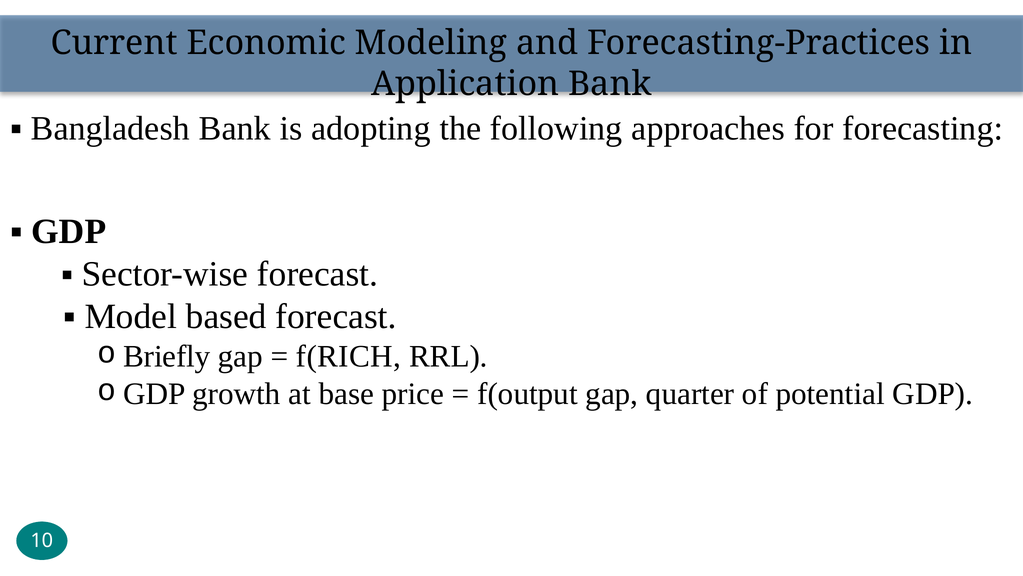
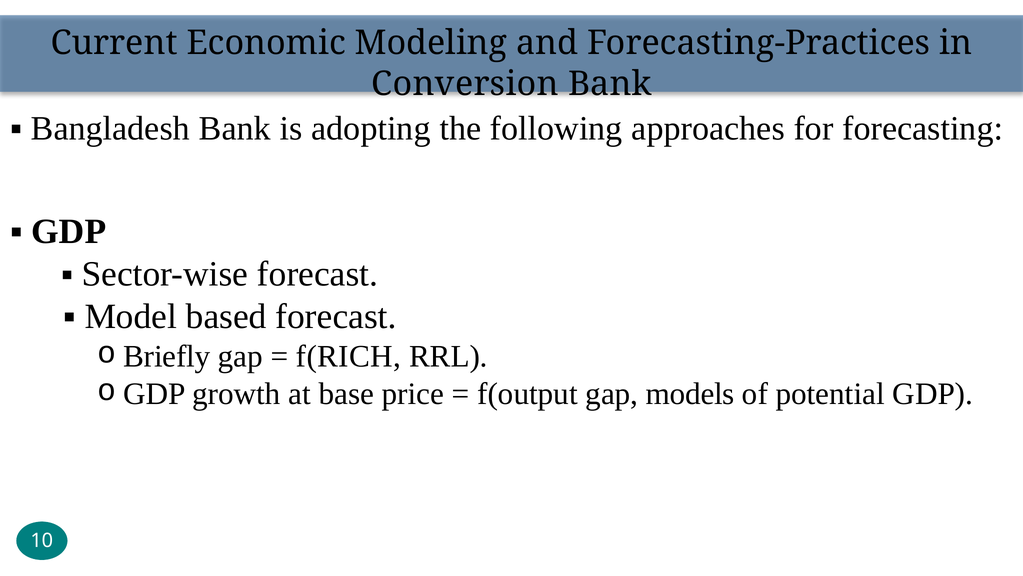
Application: Application -> Conversion
quarter: quarter -> models
